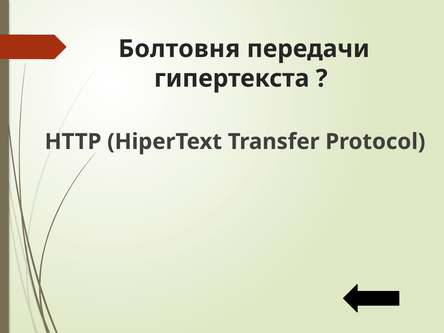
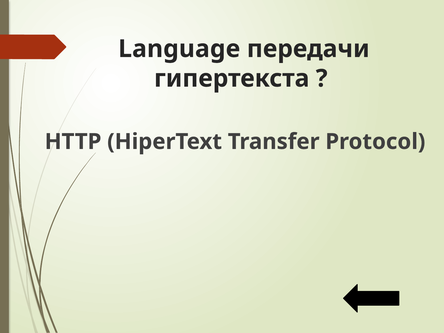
Болтовня: Болтовня -> Language
